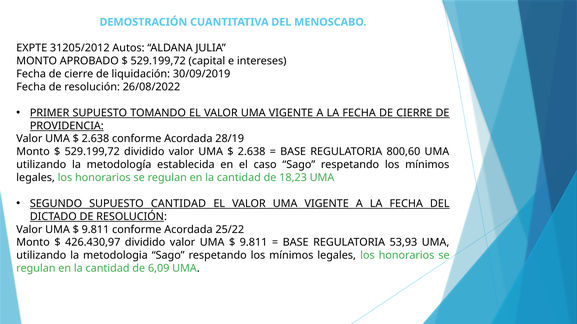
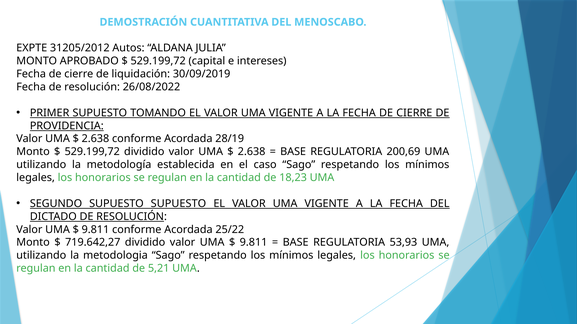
800,60: 800,60 -> 200,69
SUPUESTO CANTIDAD: CANTIDAD -> SUPUESTO
426.430,97: 426.430,97 -> 719.642,27
6,09: 6,09 -> 5,21
